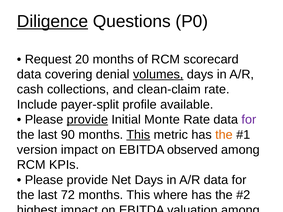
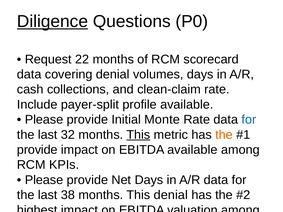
20: 20 -> 22
volumes underline: present -> none
provide at (87, 120) underline: present -> none
for at (249, 120) colour: purple -> blue
90: 90 -> 32
version at (37, 150): version -> provide
EBITDA observed: observed -> available
72: 72 -> 38
This where: where -> denial
